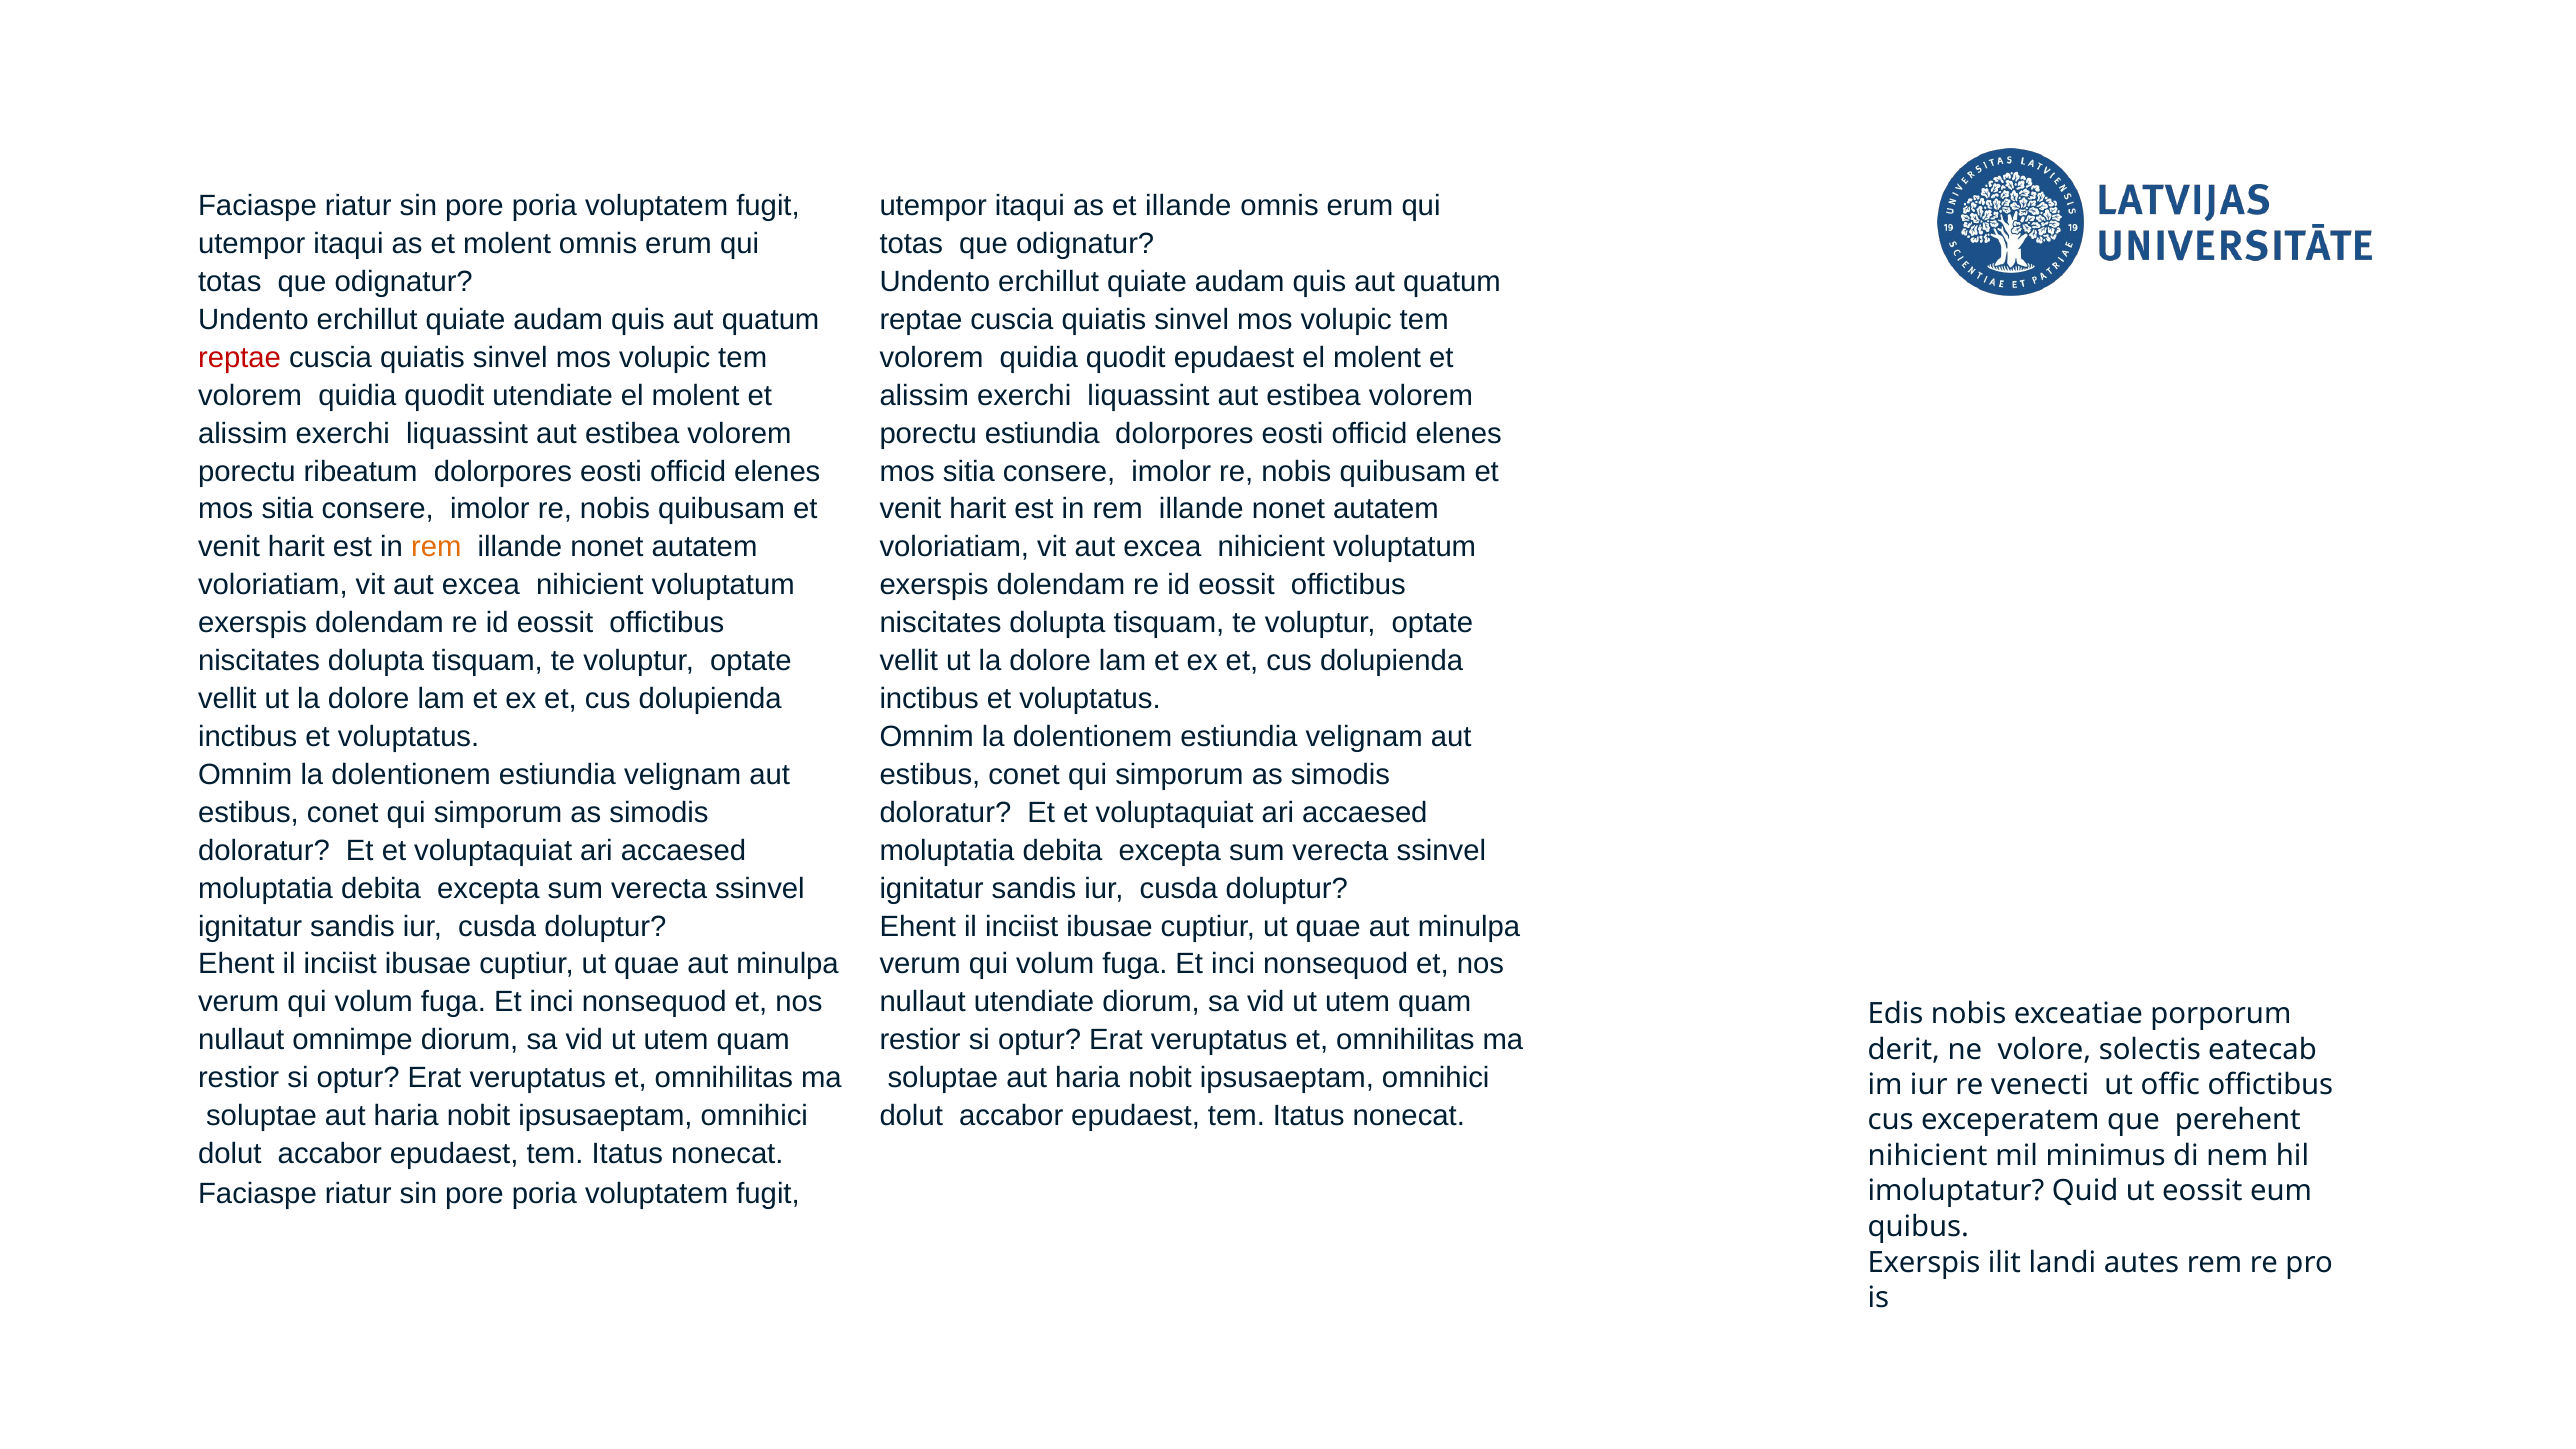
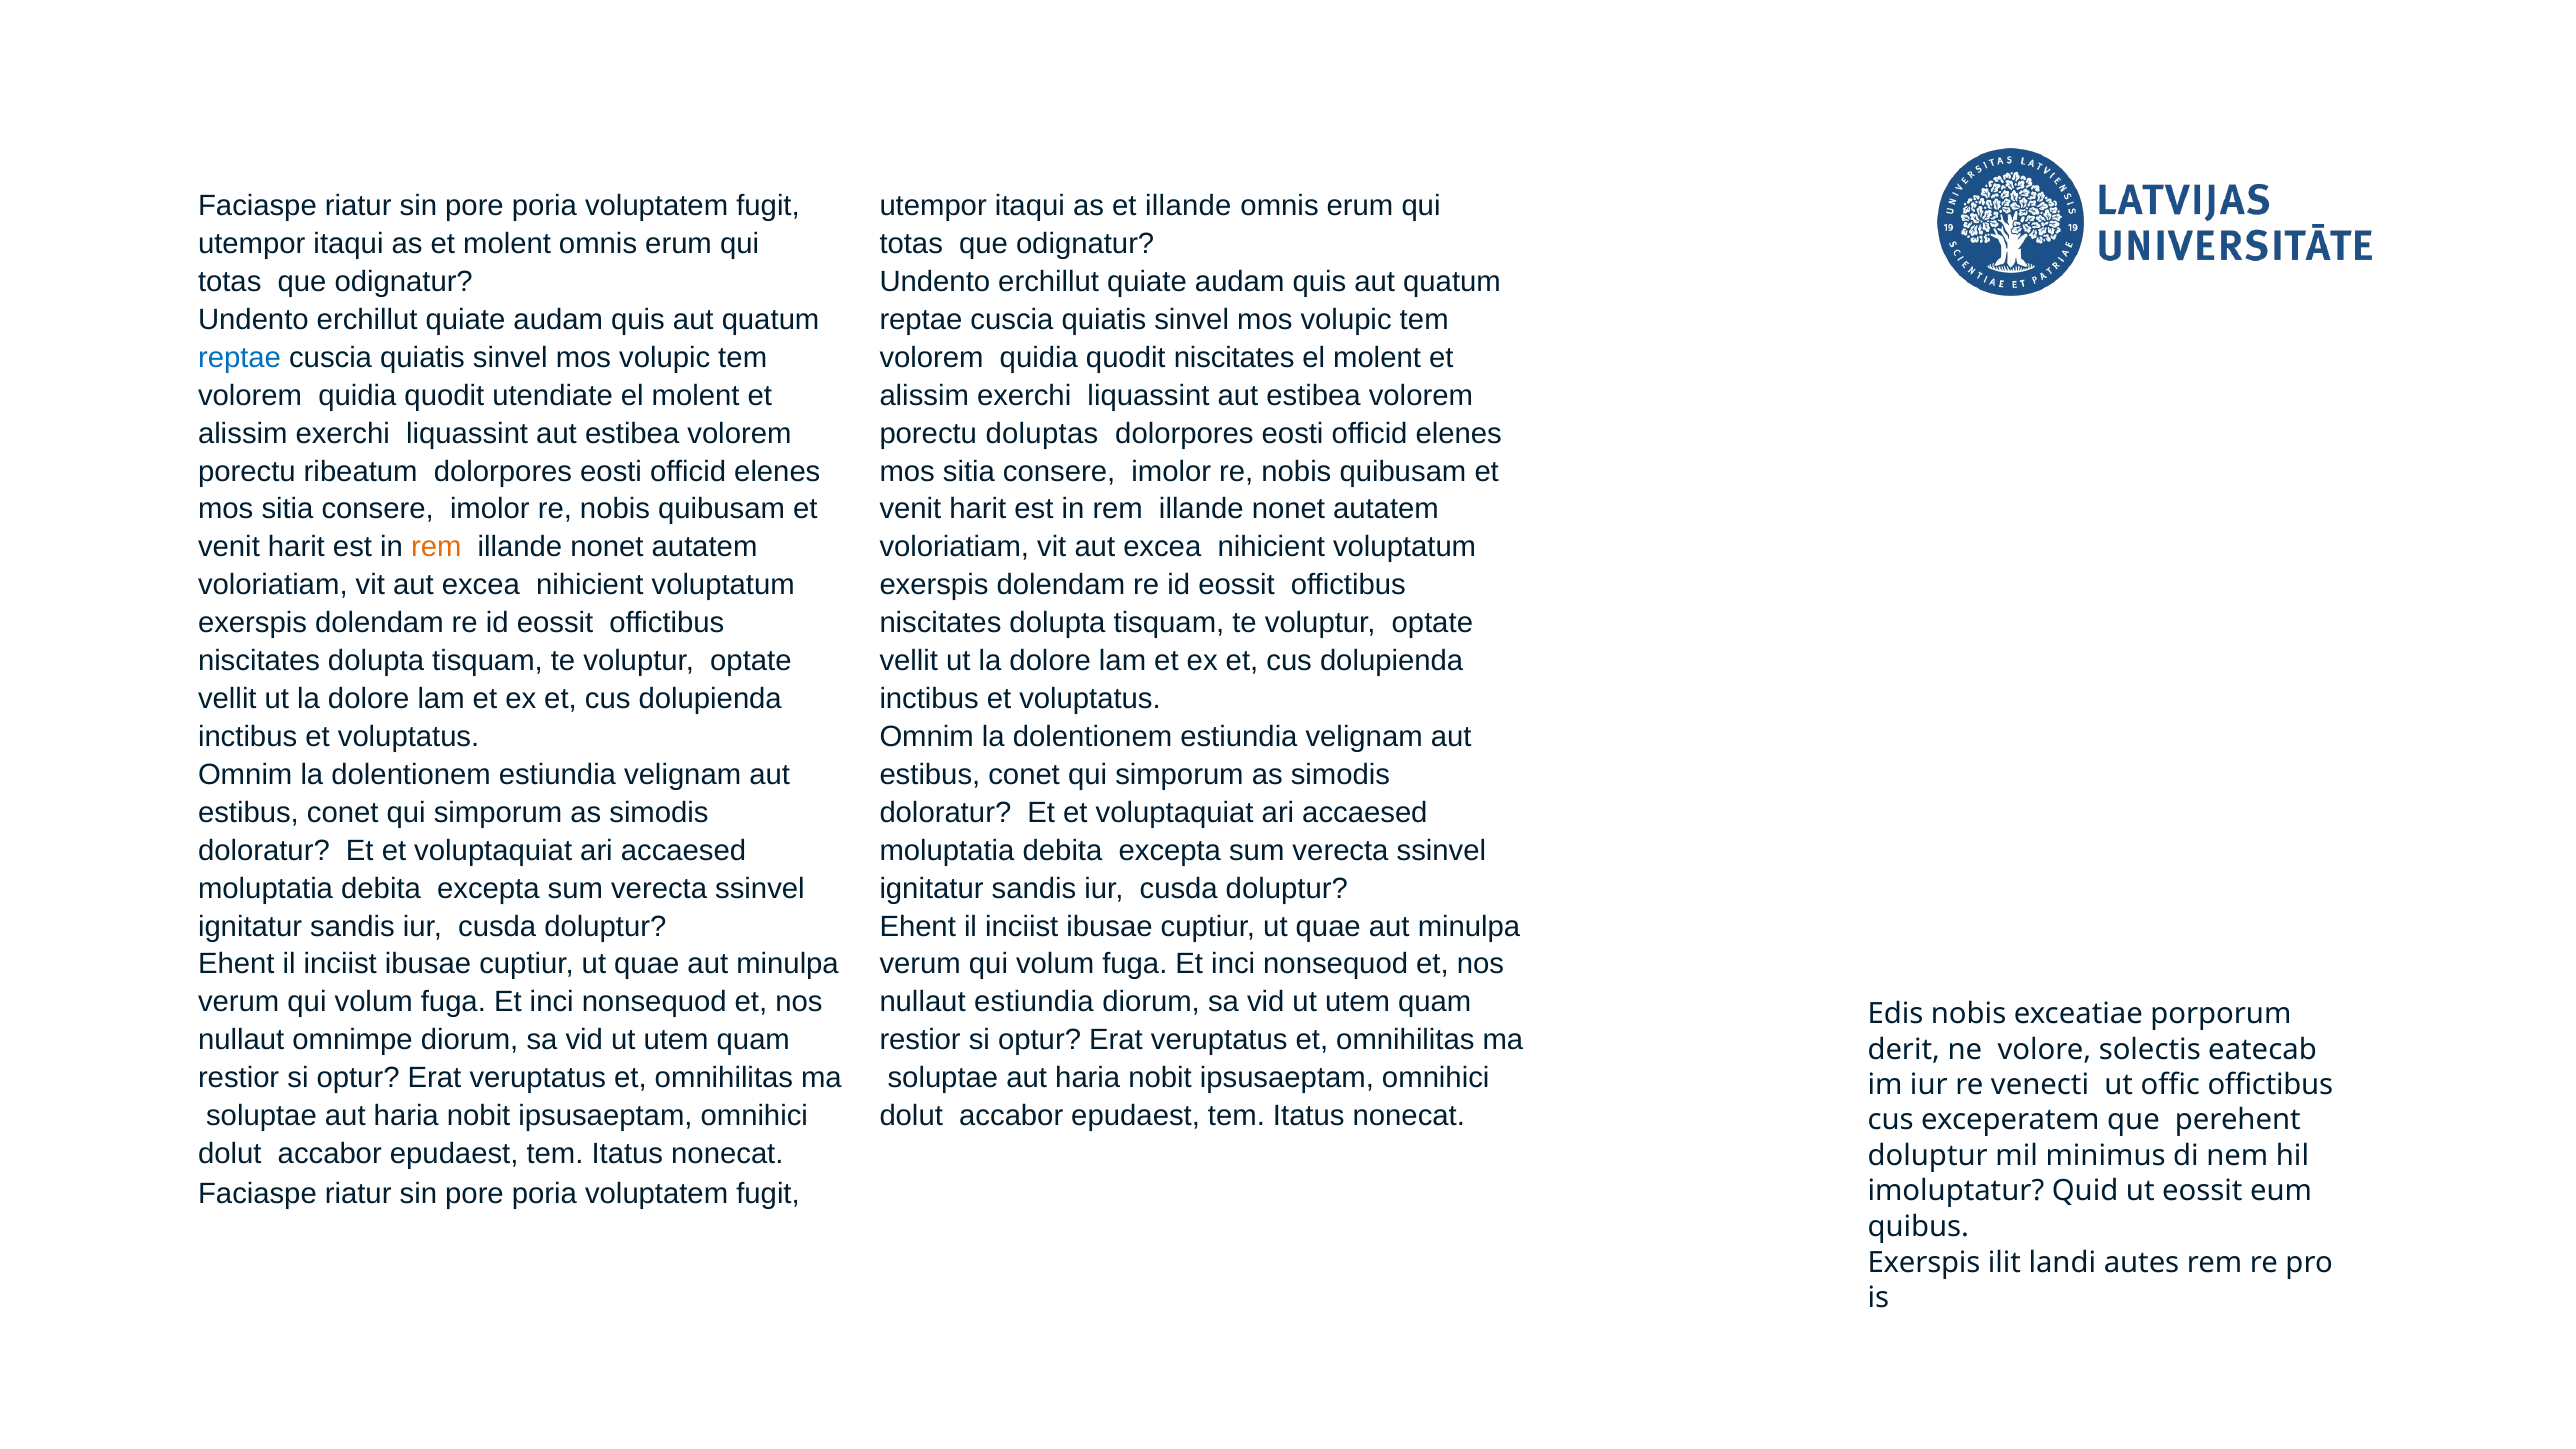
reptae at (240, 358) colour: red -> blue
quodit epudaest: epudaest -> niscitates
porectu estiundia: estiundia -> doluptas
nullaut utendiate: utendiate -> estiundia
nihicient at (1928, 1156): nihicient -> doluptur
